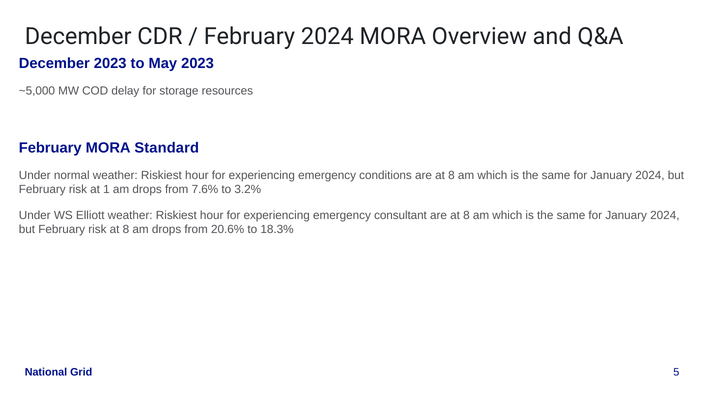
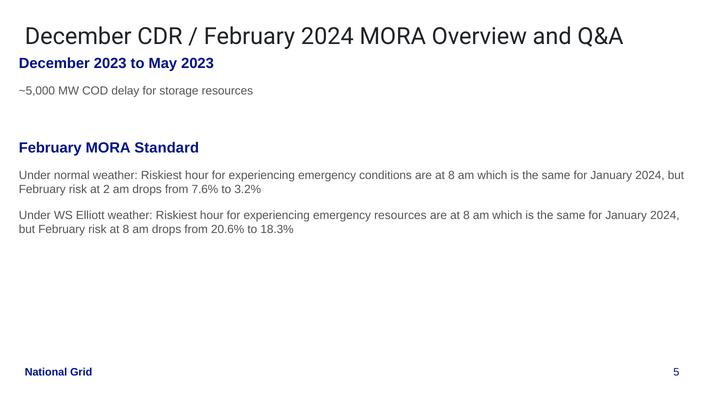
1: 1 -> 2
emergency consultant: consultant -> resources
